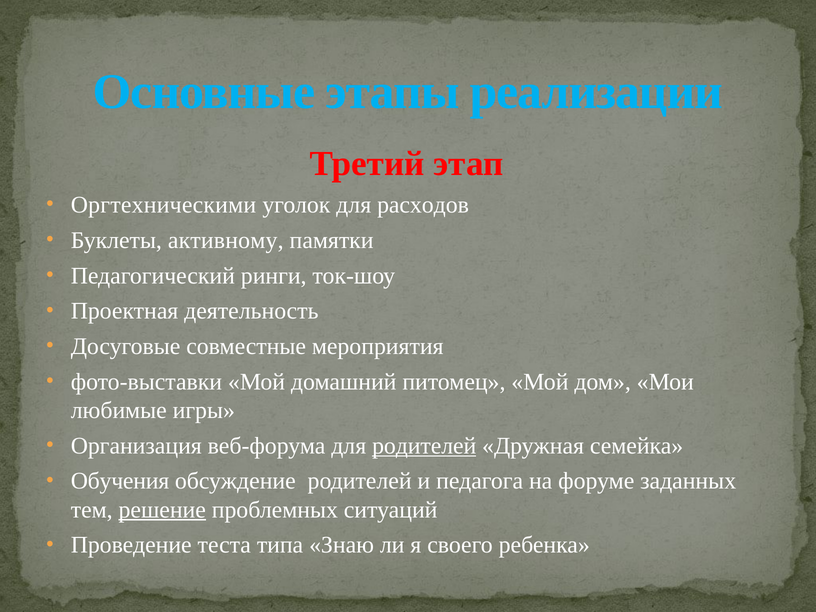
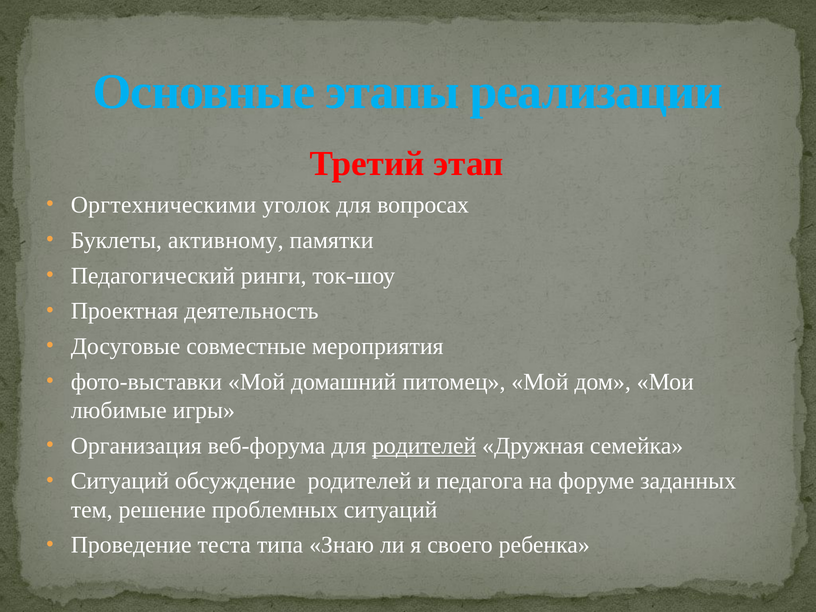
расходов: расходов -> вопросах
Обучения at (120, 481): Обучения -> Ситуаций
решение underline: present -> none
